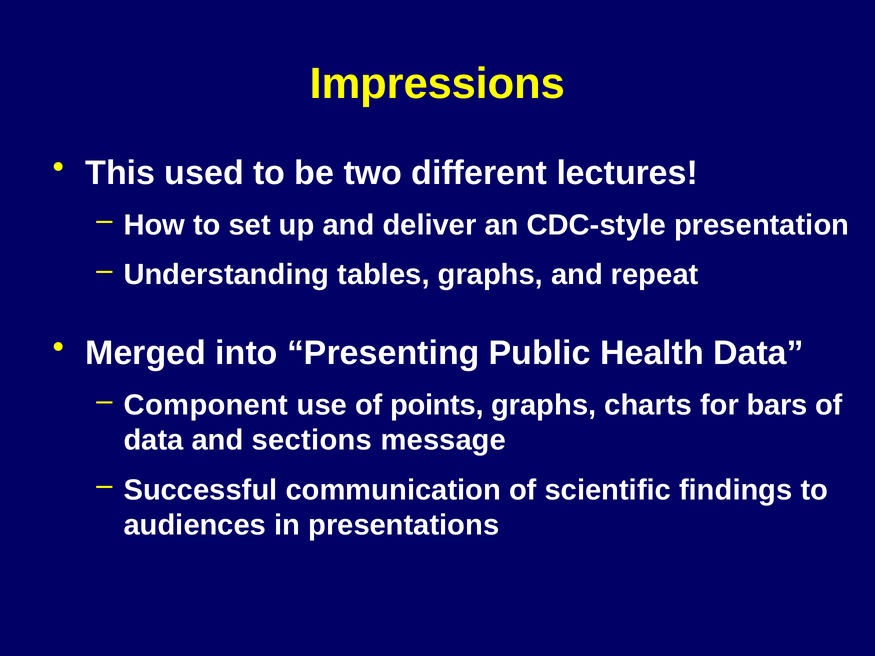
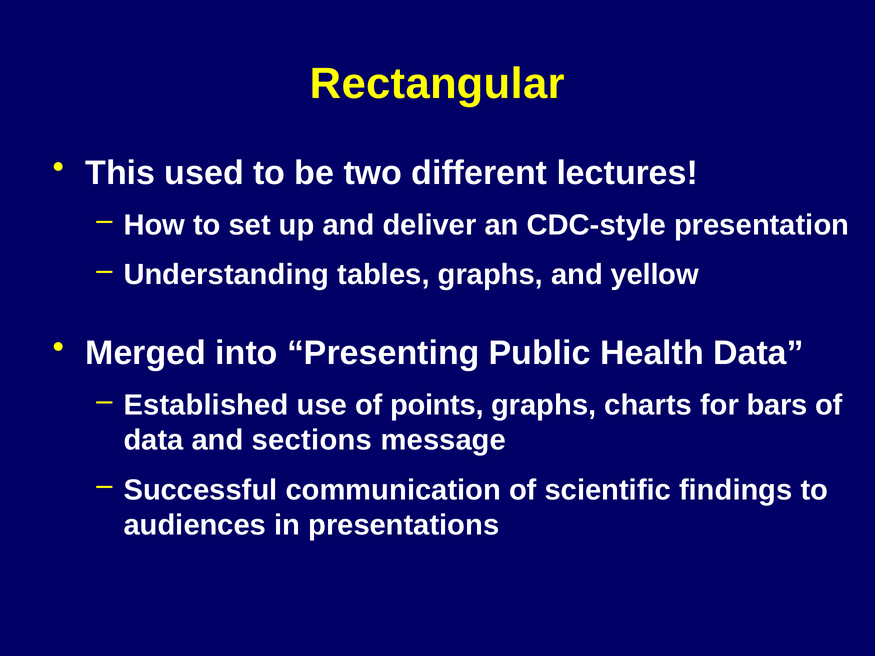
Impressions: Impressions -> Rectangular
repeat: repeat -> yellow
Component: Component -> Established
